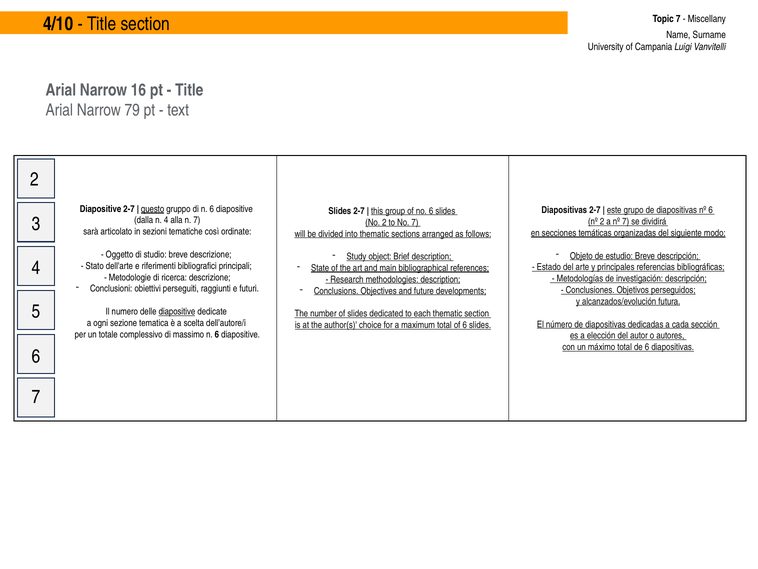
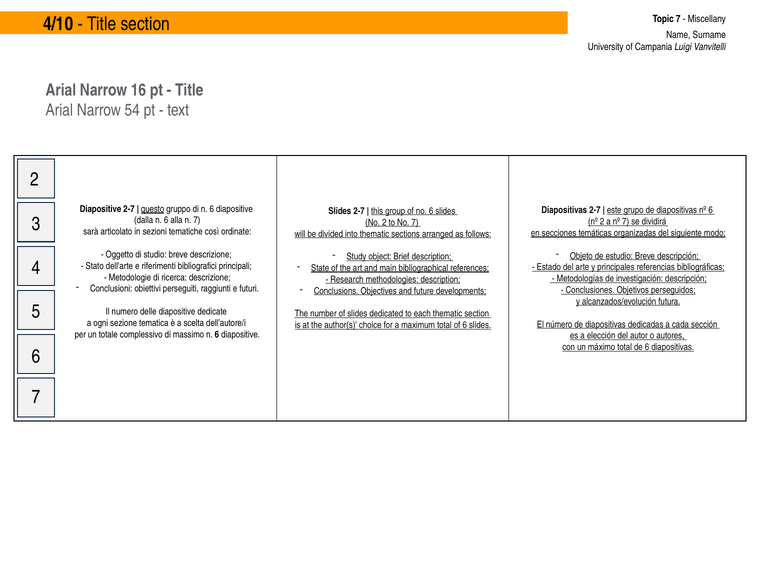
79: 79 -> 54
dalla n 4: 4 -> 6
diapositive at (177, 311) underline: present -> none
